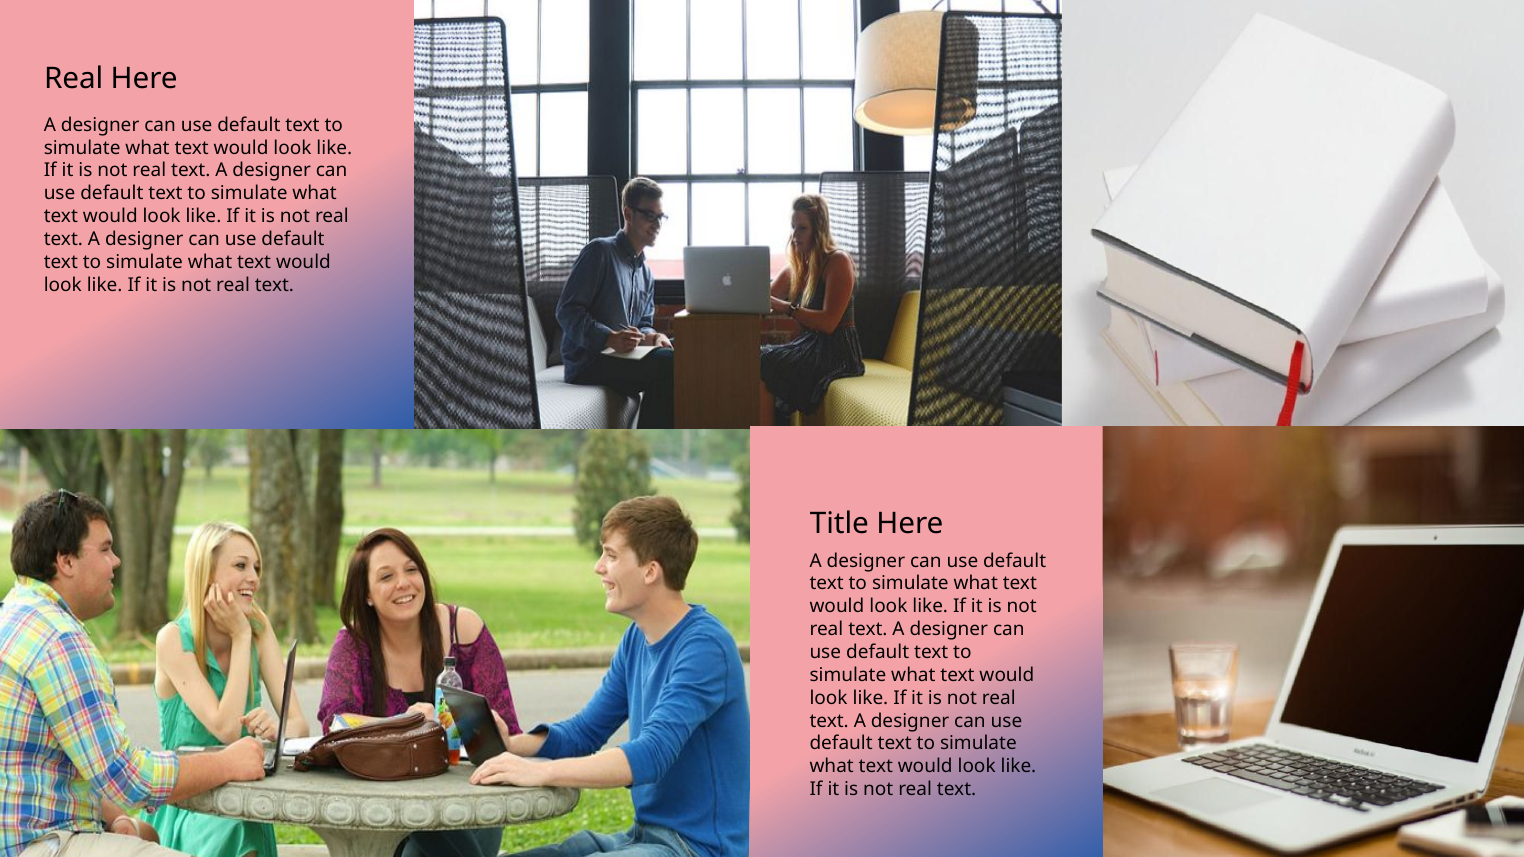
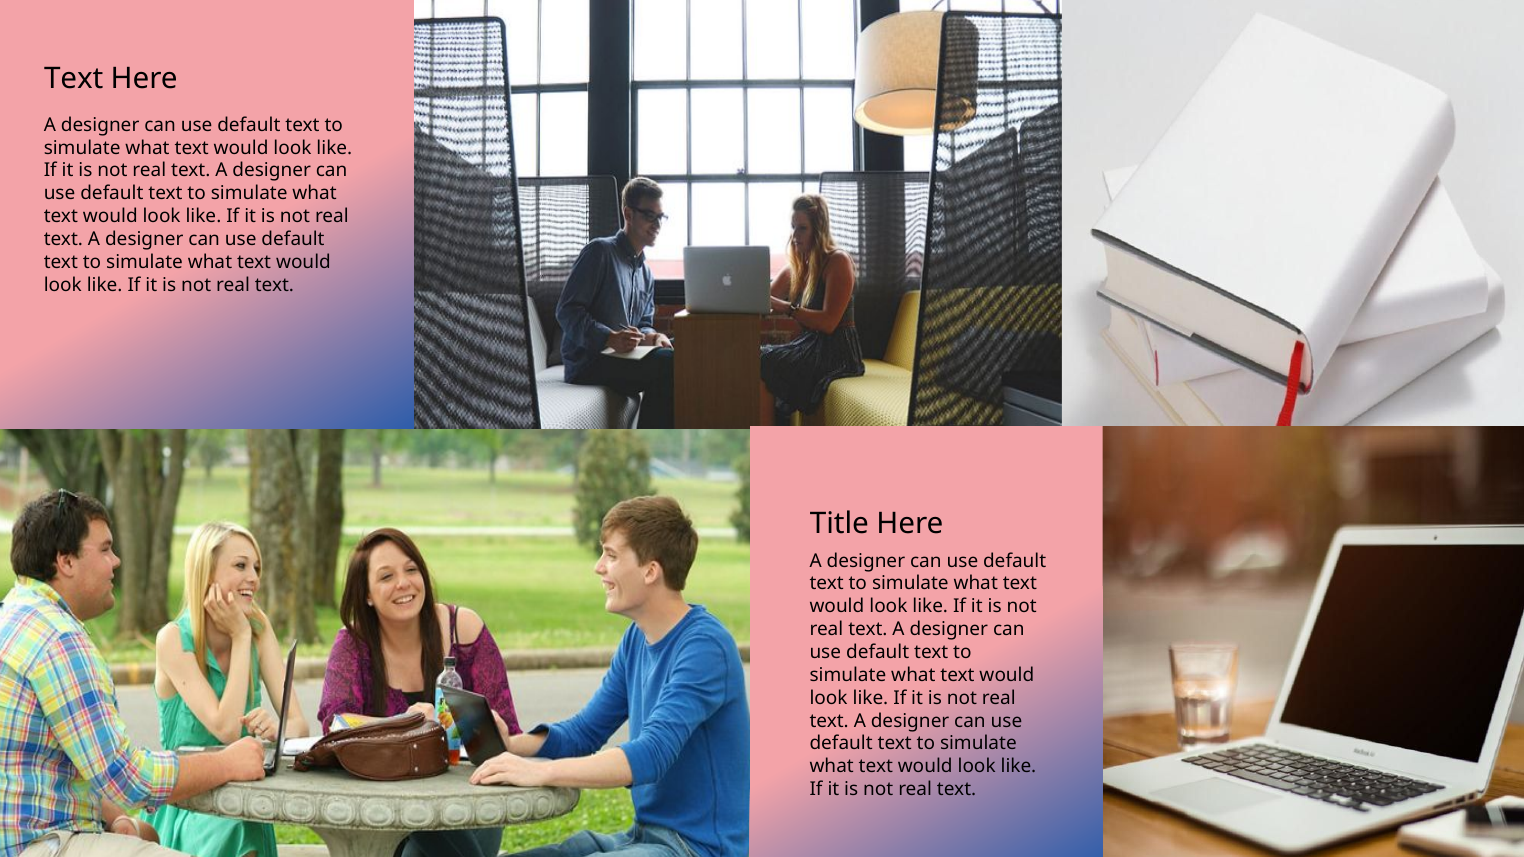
Real at (74, 79): Real -> Text
